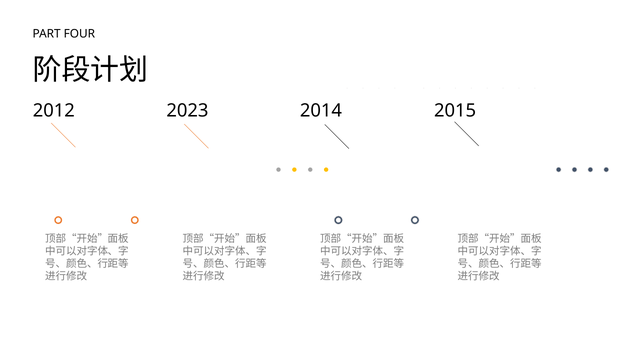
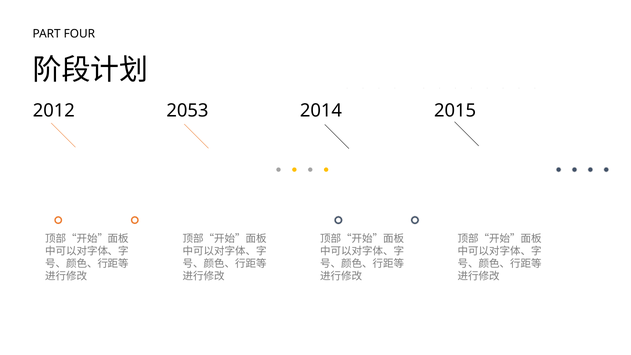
2023: 2023 -> 2053
